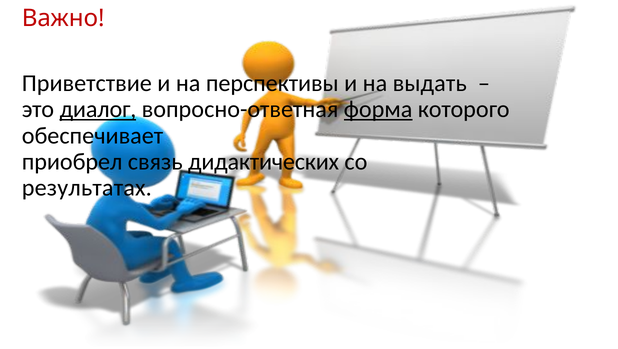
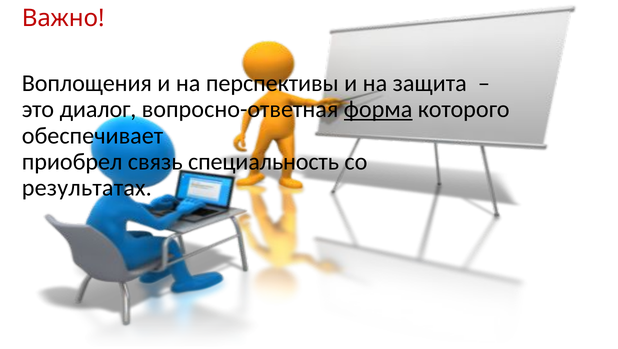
Приветствие: Приветствие -> Воплощения
выдать: выдать -> защита
диалог underline: present -> none
дидактических: дидактических -> специальность
